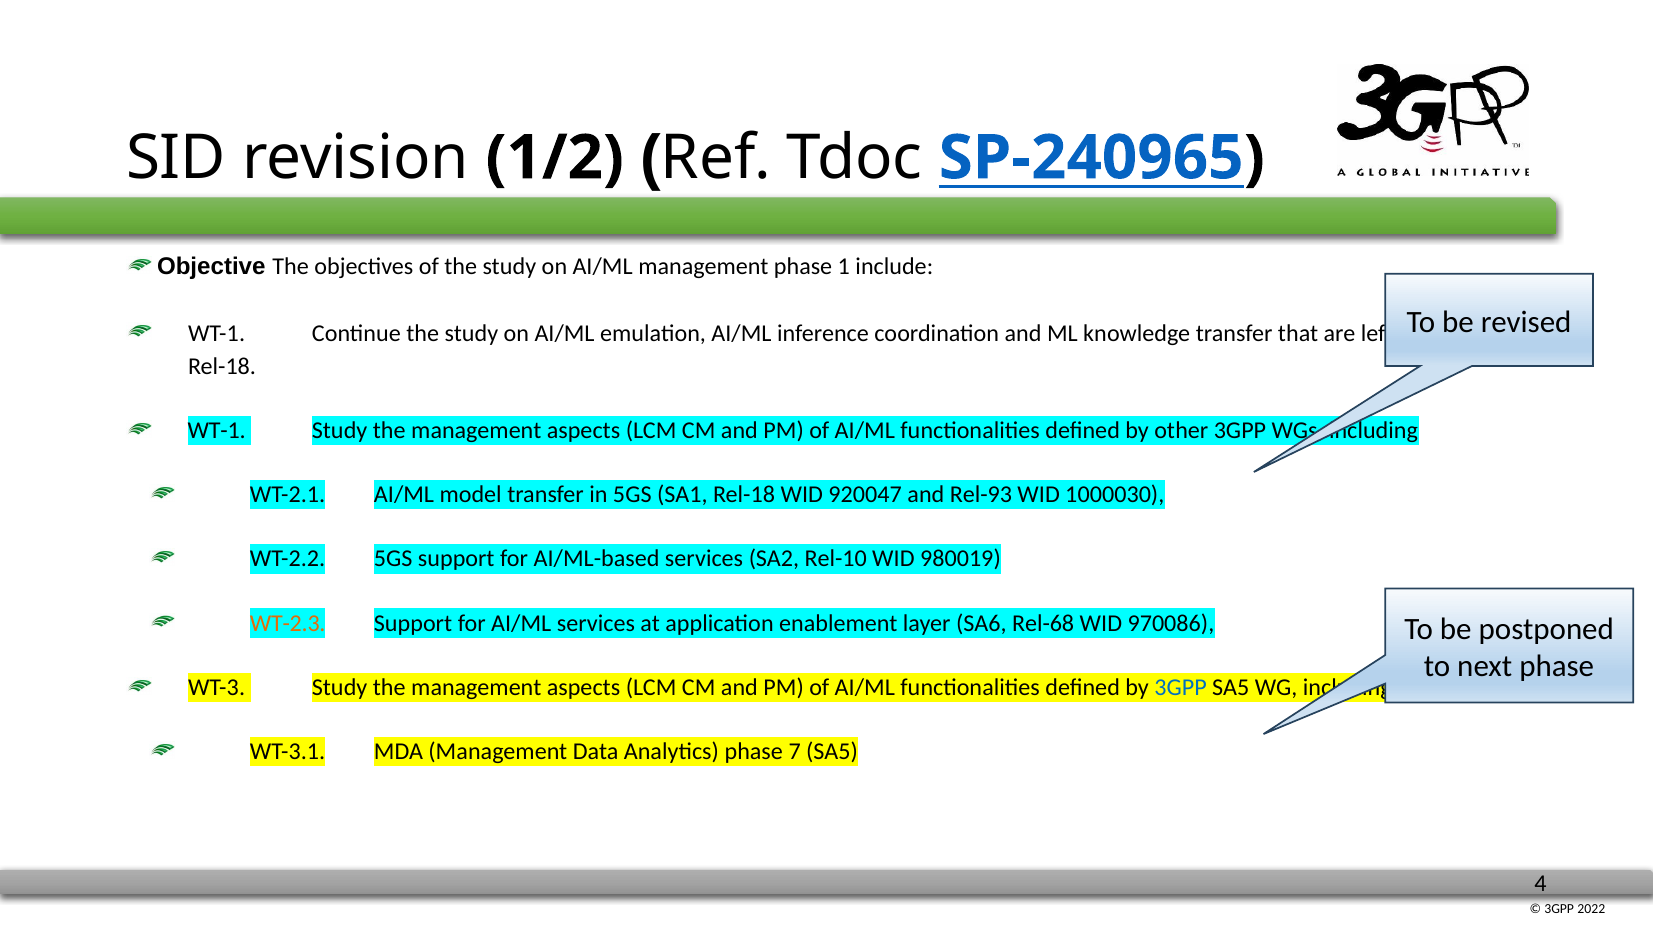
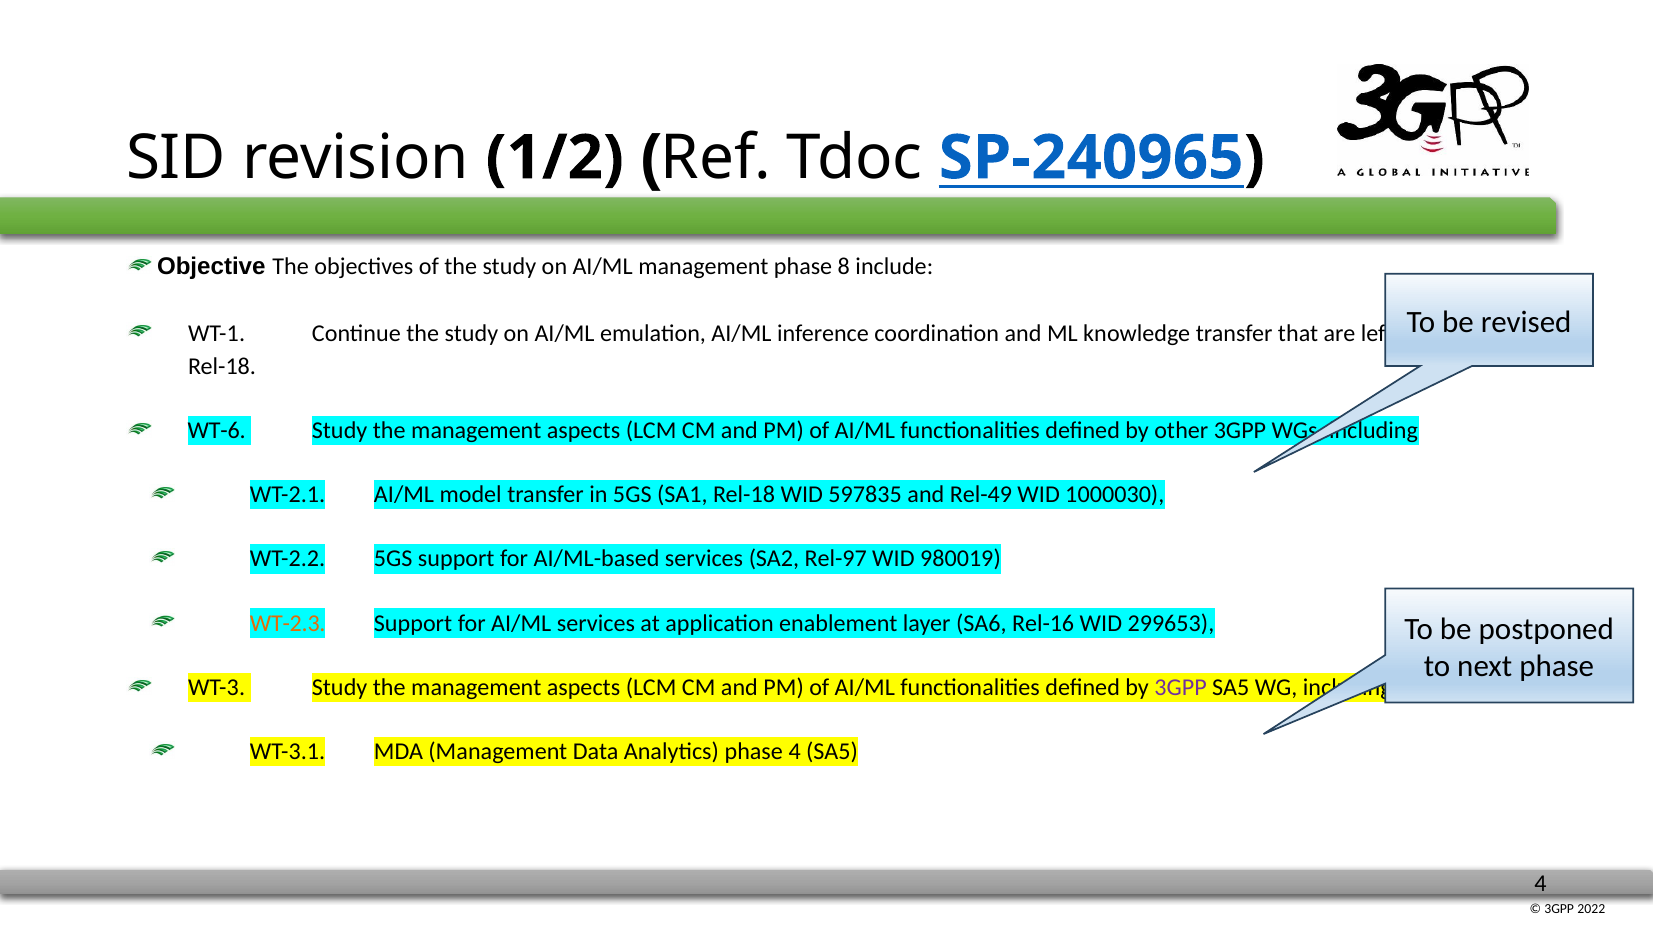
1: 1 -> 8
WT-1 at (217, 430): WT-1 -> WT-6
920047: 920047 -> 597835
Rel-93: Rel-93 -> Rel-49
Rel-10: Rel-10 -> Rel-97
Rel-68: Rel-68 -> Rel-16
970086: 970086 -> 299653
3GPP at (1181, 687) colour: blue -> purple
phase 7: 7 -> 4
